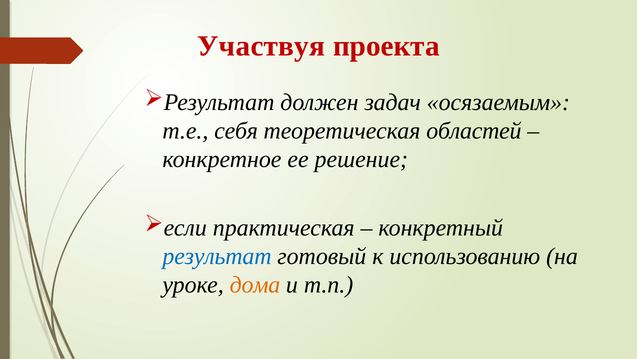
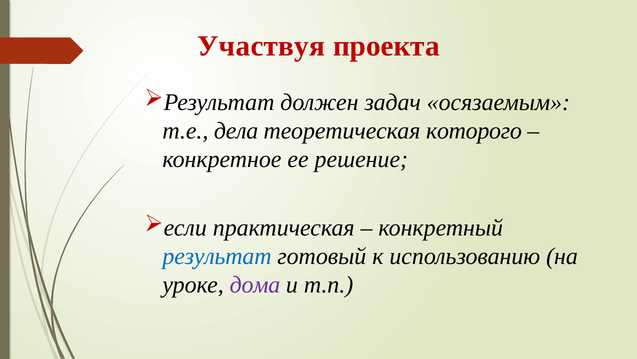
себя: себя -> дела
областей: областей -> которого
дома colour: orange -> purple
